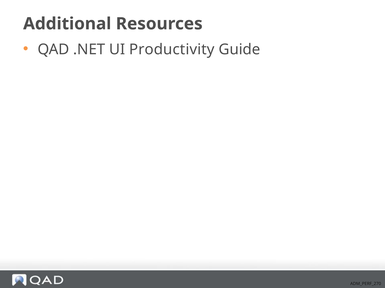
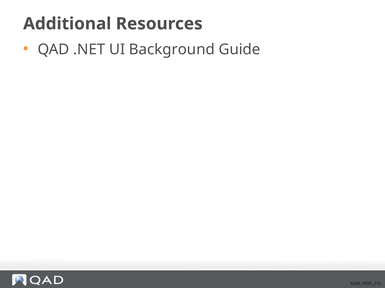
Productivity: Productivity -> Background
